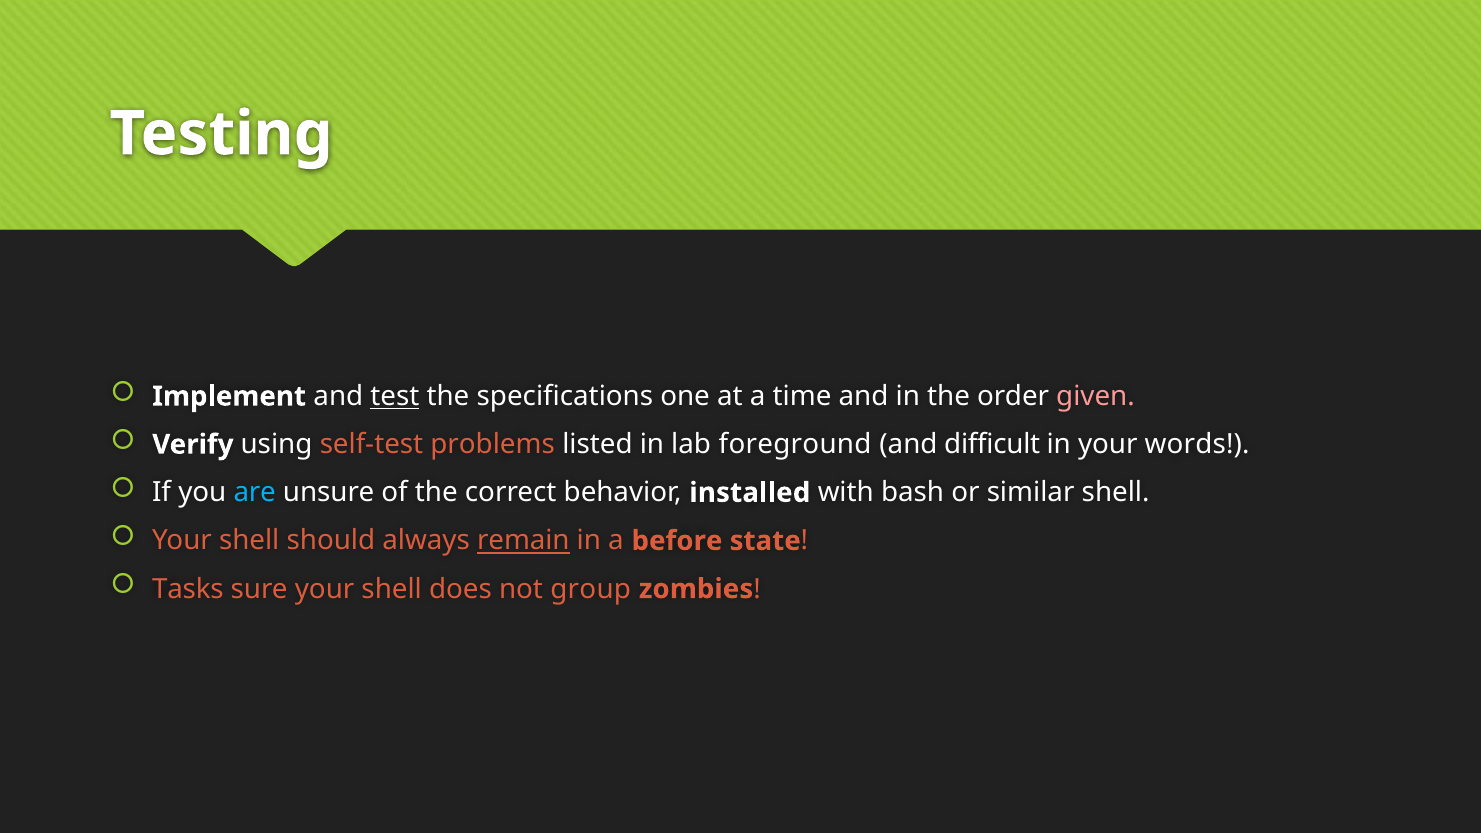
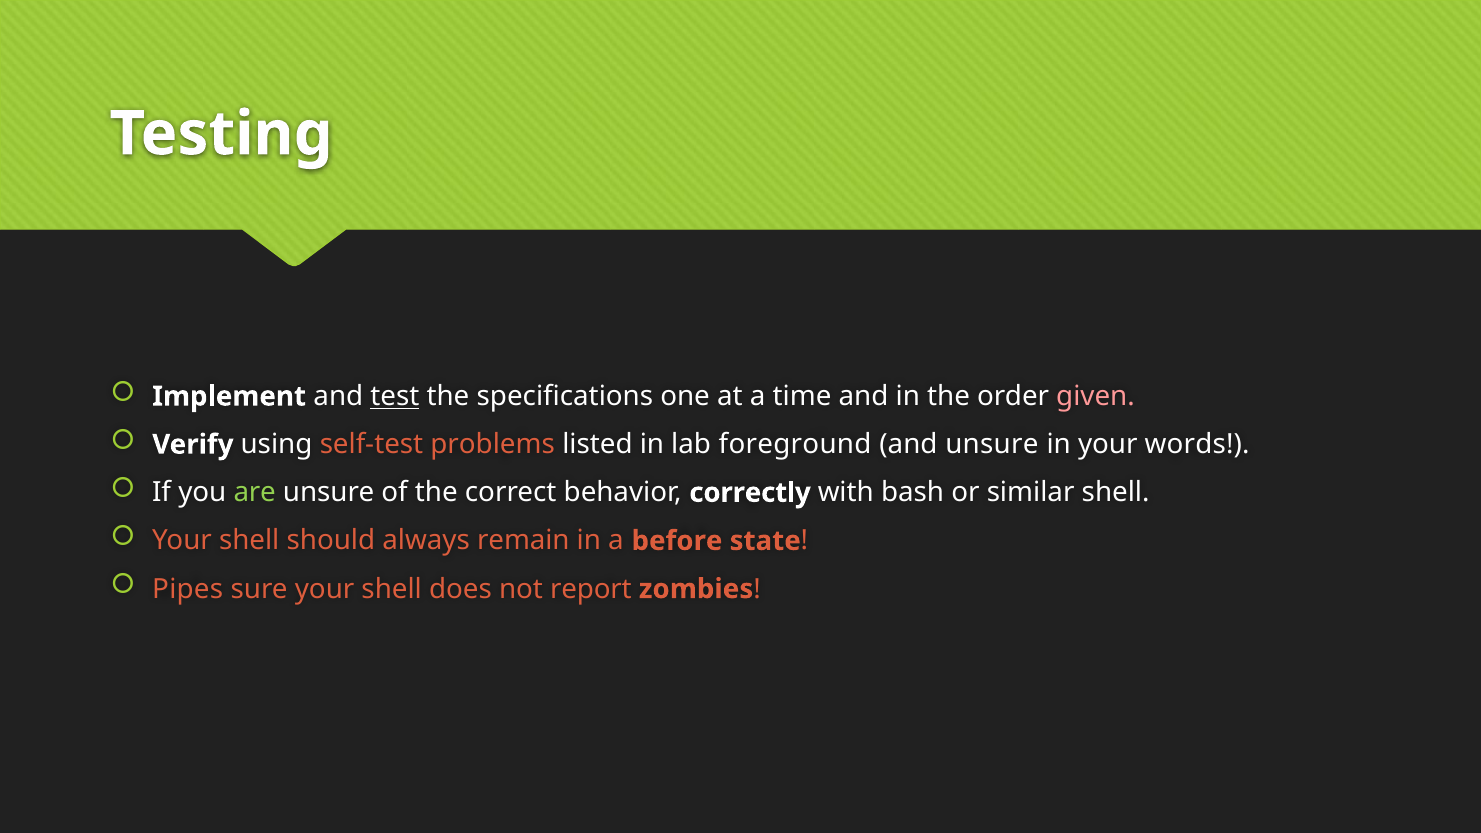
and difficult: difficult -> unsure
are colour: light blue -> light green
installed: installed -> correctly
remain underline: present -> none
Tasks: Tasks -> Pipes
group: group -> report
